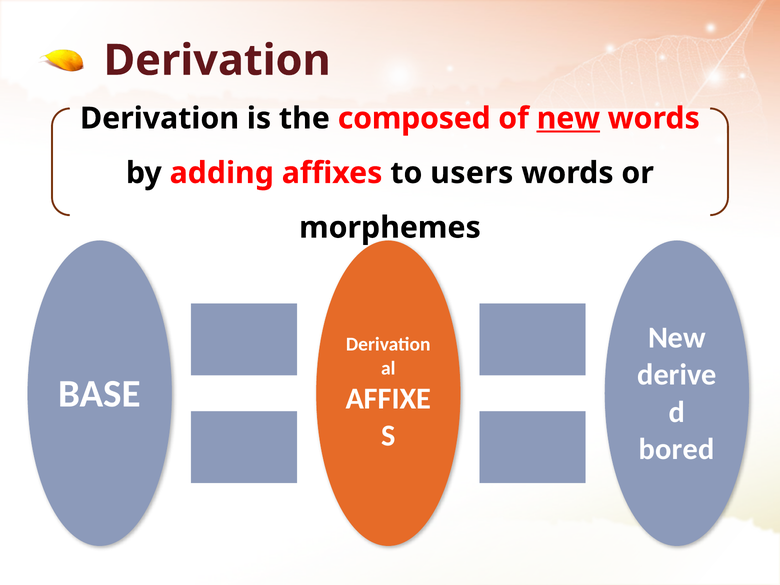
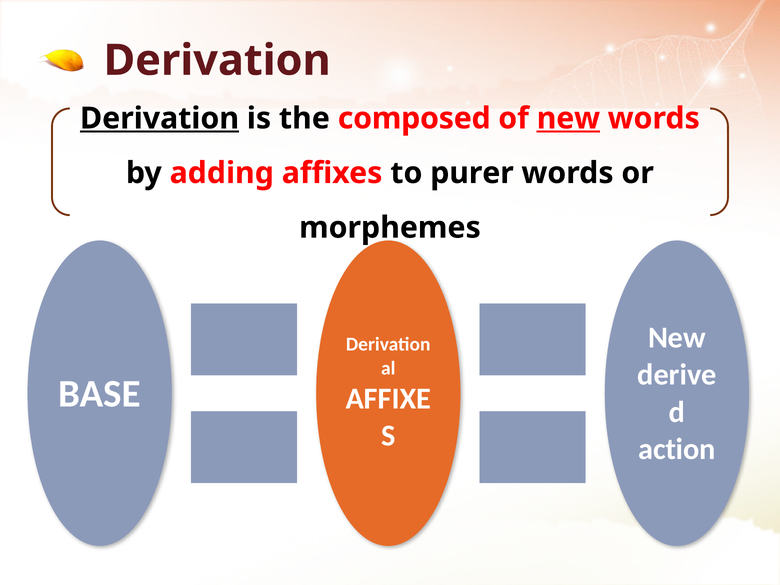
Derivation at (160, 118) underline: none -> present
users: users -> purer
bored: bored -> action
